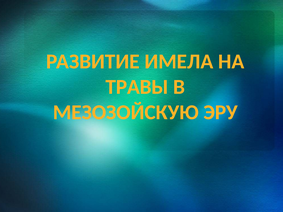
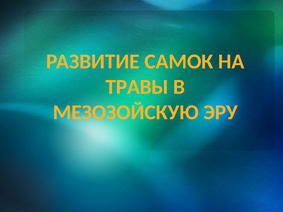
ИМЕЛА: ИМЕЛА -> САМОК
